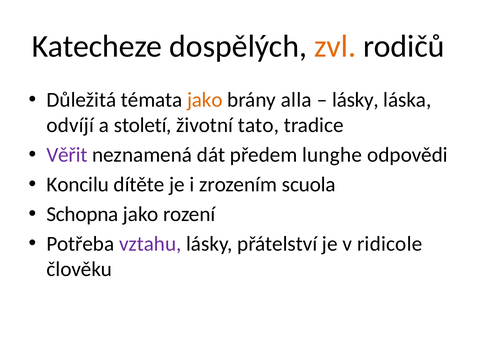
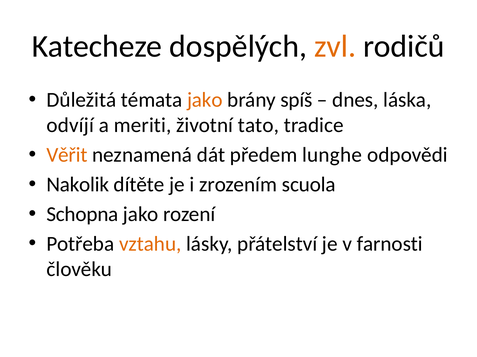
alla: alla -> spíš
lásky at (356, 100): lásky -> dnes
století: století -> meriti
Věřit colour: purple -> orange
Koncilu: Koncilu -> Nakolik
vztahu colour: purple -> orange
ridicole: ridicole -> farnosti
